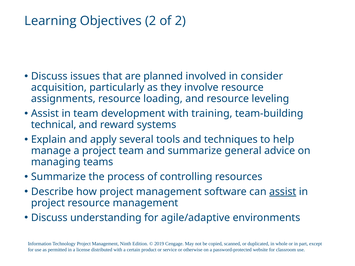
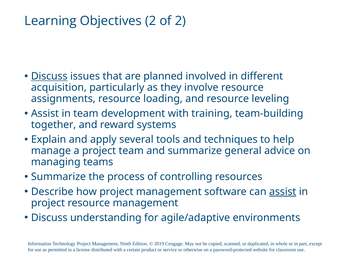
Discuss at (49, 76) underline: none -> present
consider: consider -> different
technical: technical -> together
